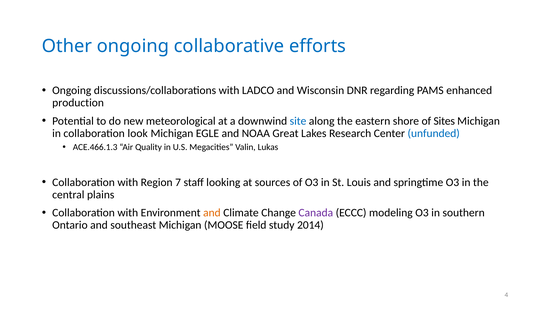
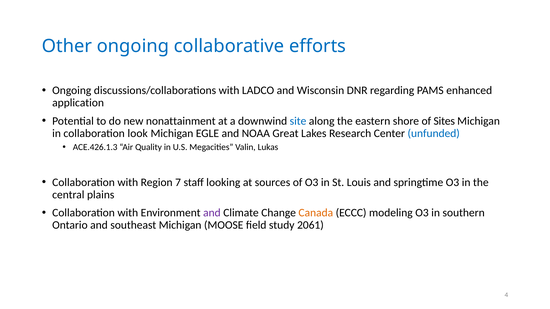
production: production -> application
meteorological: meteorological -> nonattainment
ACE.466.1.3: ACE.466.1.3 -> ACE.426.1.3
and at (212, 213) colour: orange -> purple
Canada colour: purple -> orange
2014: 2014 -> 2061
